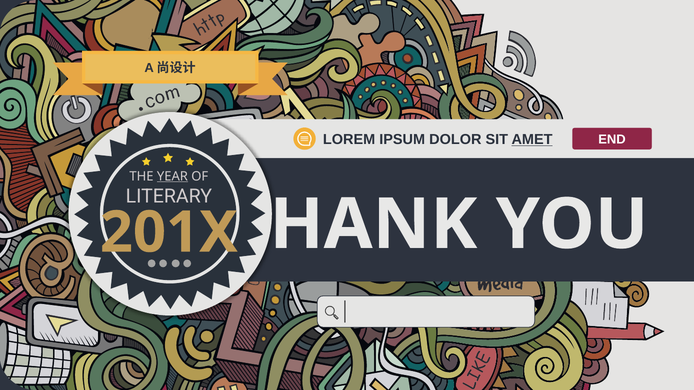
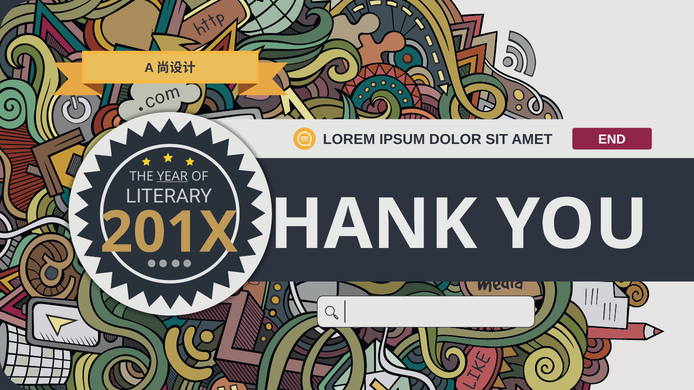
AMET underline: present -> none
